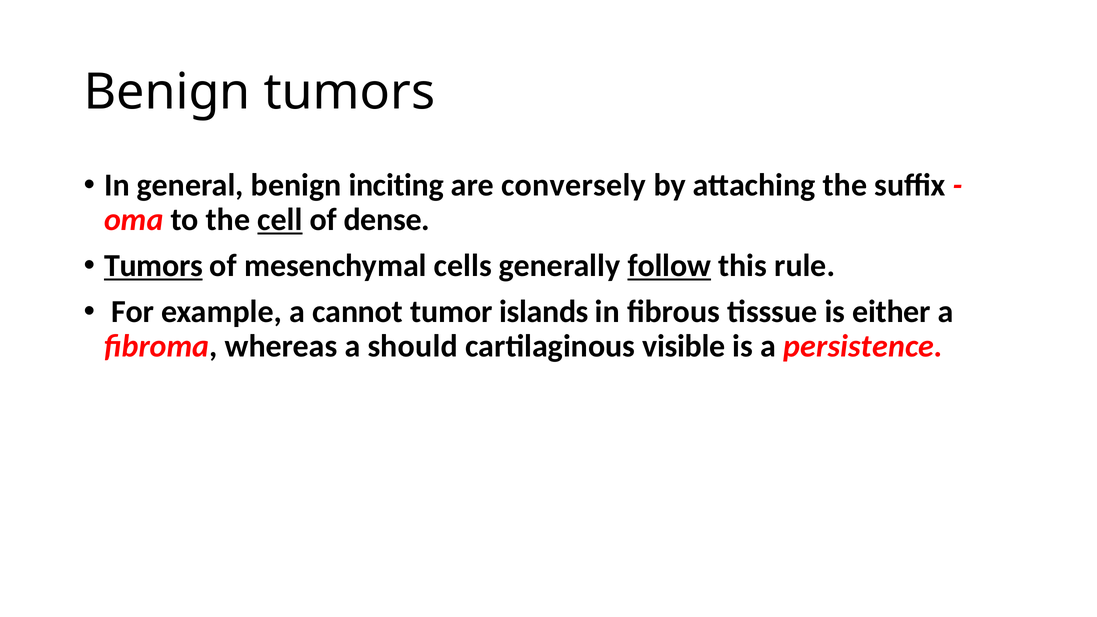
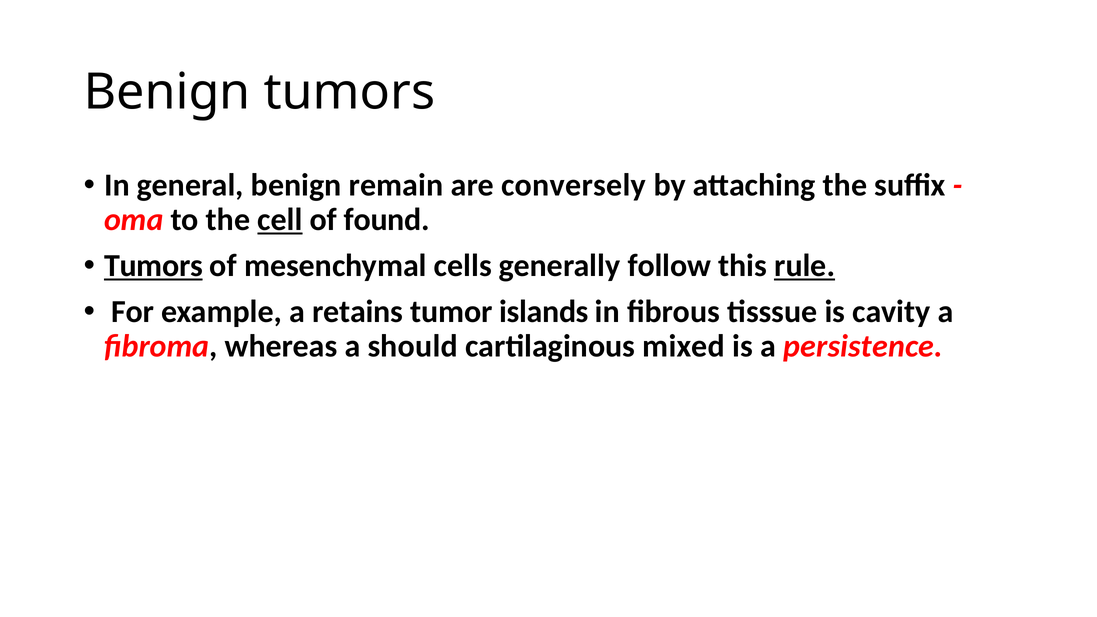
inciting: inciting -> remain
dense: dense -> found
follow underline: present -> none
rule underline: none -> present
cannot: cannot -> retains
either: either -> cavity
visible: visible -> mixed
